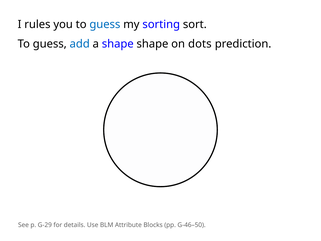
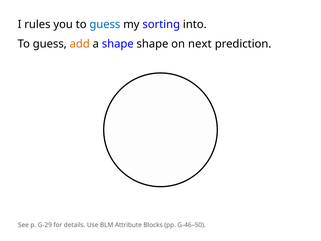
sort: sort -> into
add colour: blue -> orange
dots: dots -> next
